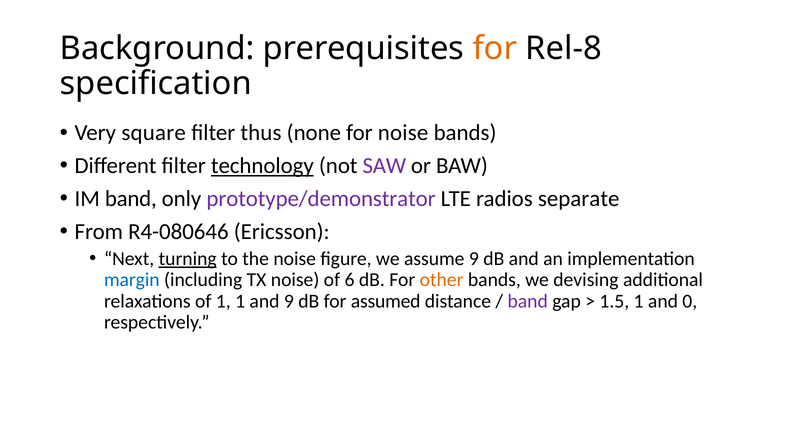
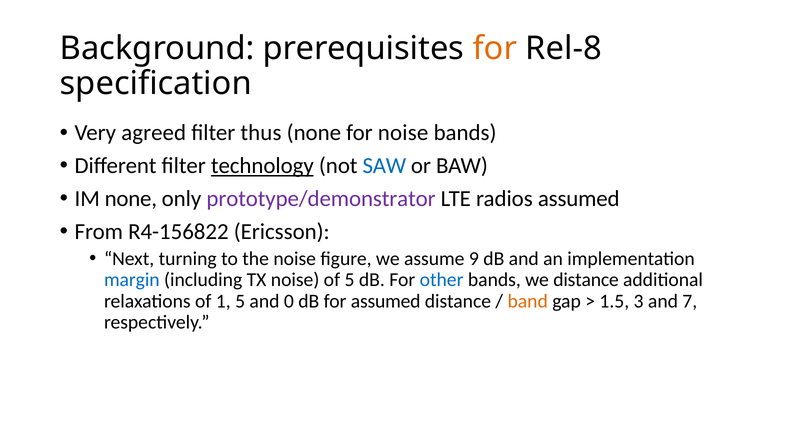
square: square -> agreed
SAW colour: purple -> blue
IM band: band -> none
radios separate: separate -> assumed
R4-080646: R4-080646 -> R4-156822
turning underline: present -> none
of 6: 6 -> 5
other colour: orange -> blue
we devising: devising -> distance
1 1: 1 -> 5
and 9: 9 -> 0
band at (528, 301) colour: purple -> orange
1.5 1: 1 -> 3
0: 0 -> 7
